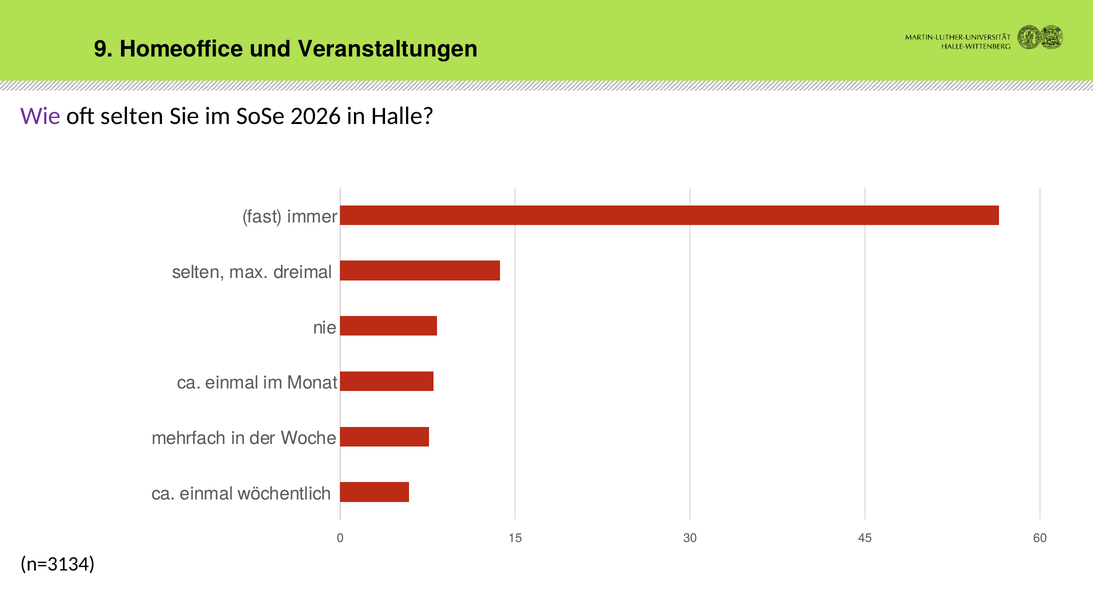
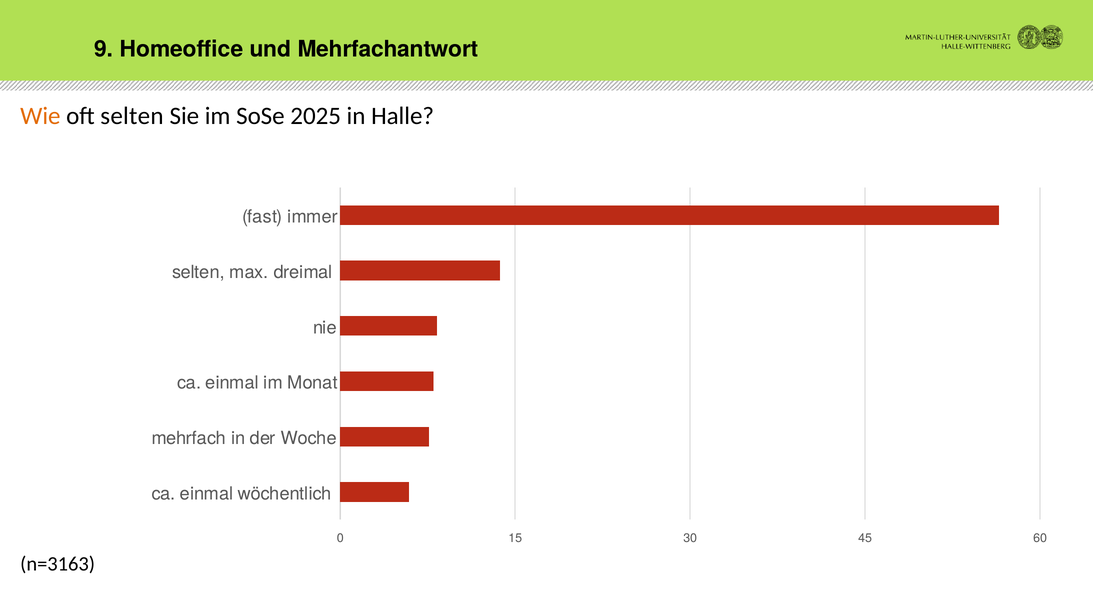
Veranstaltungen: Veranstaltungen -> Mehrfachantwort
Wie colour: purple -> orange
2026: 2026 -> 2025
n=3134: n=3134 -> n=3163
